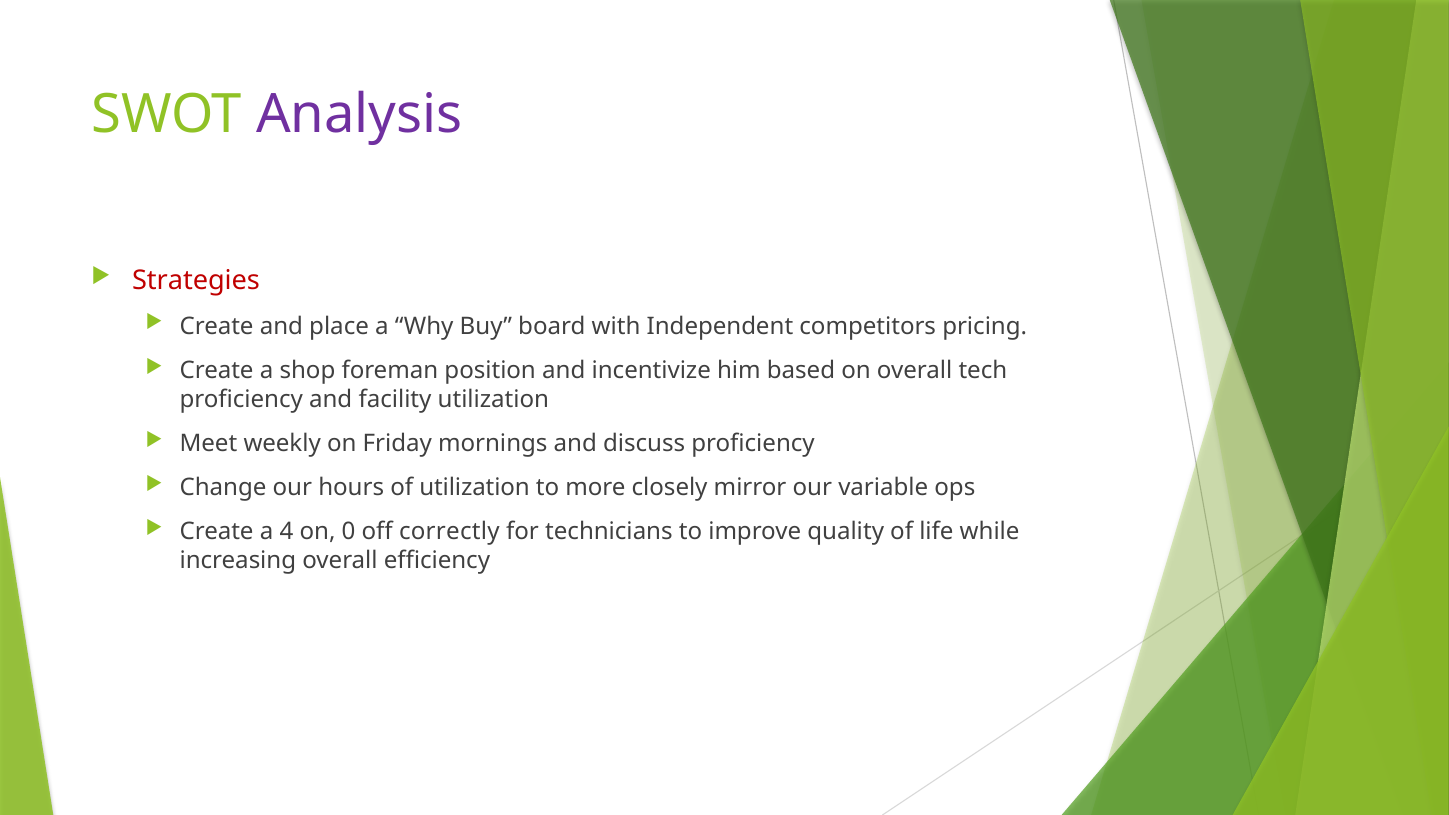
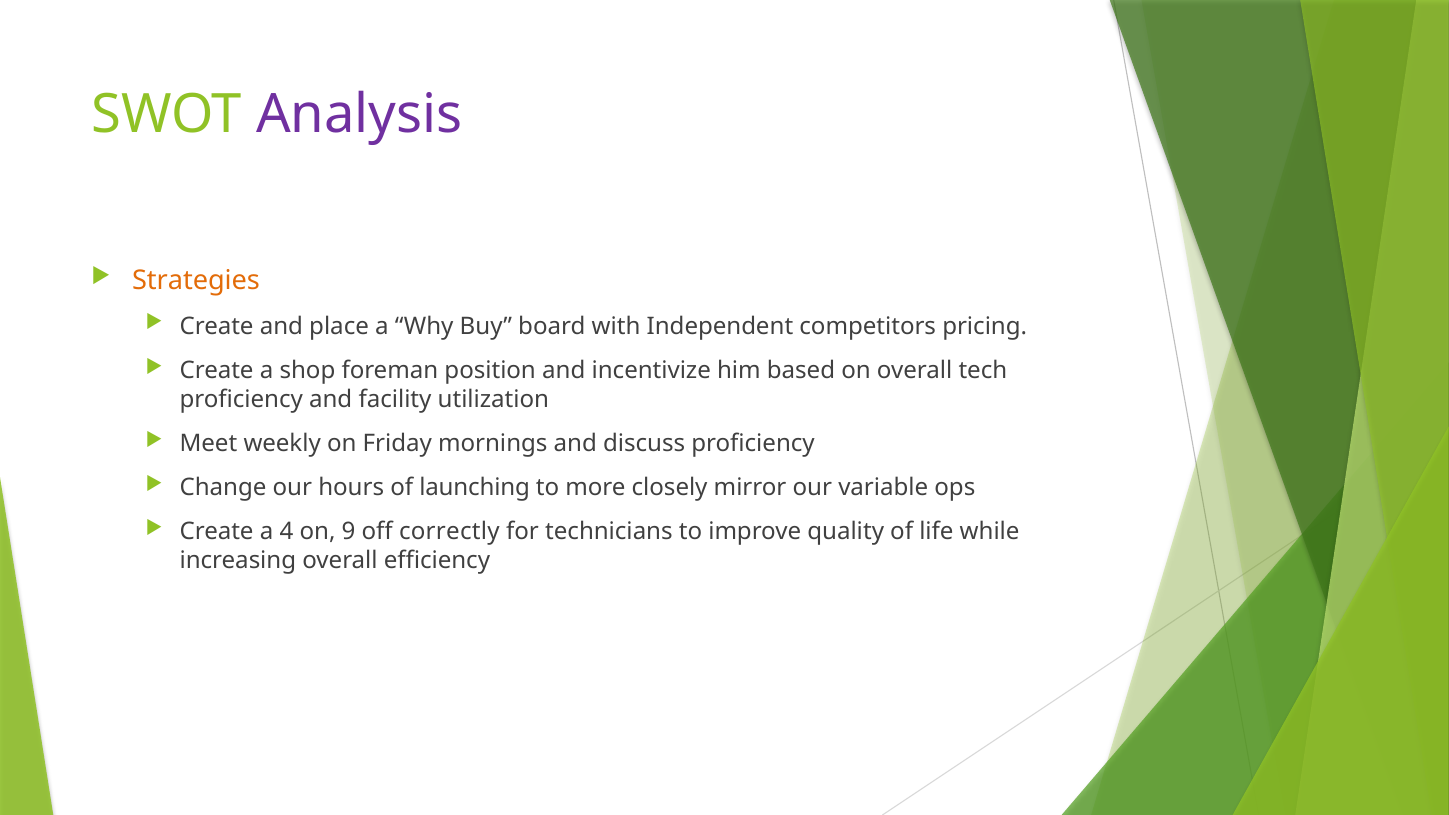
Strategies colour: red -> orange
of utilization: utilization -> launching
0: 0 -> 9
